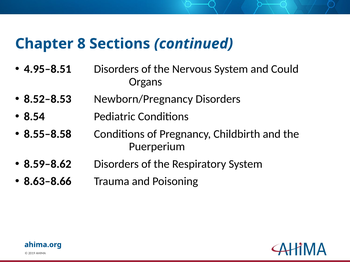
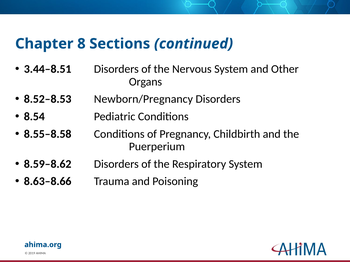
4.95–8.51: 4.95–8.51 -> 3.44–8.51
Could: Could -> Other
